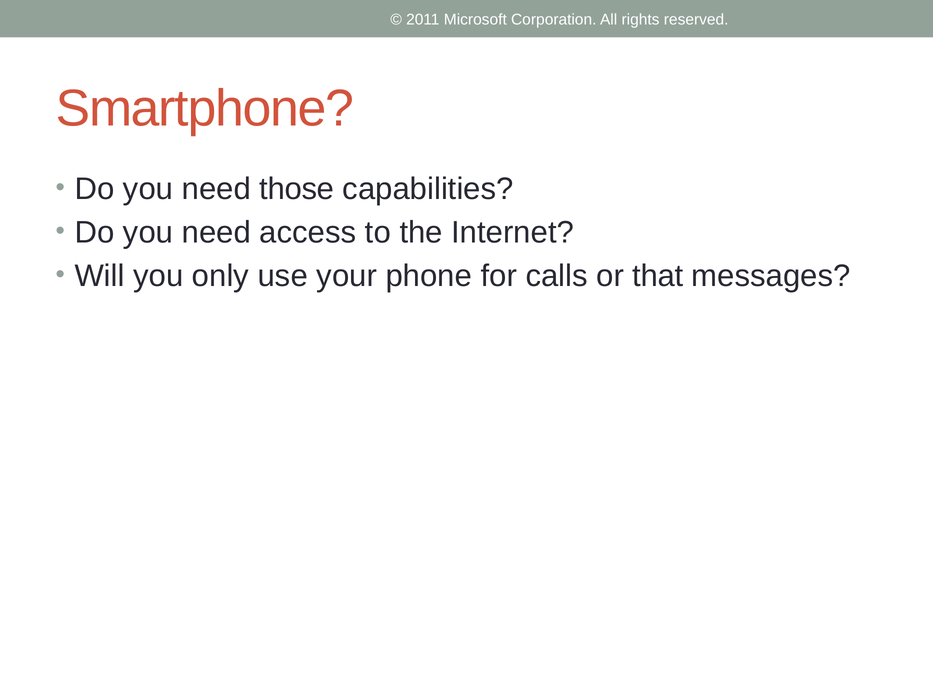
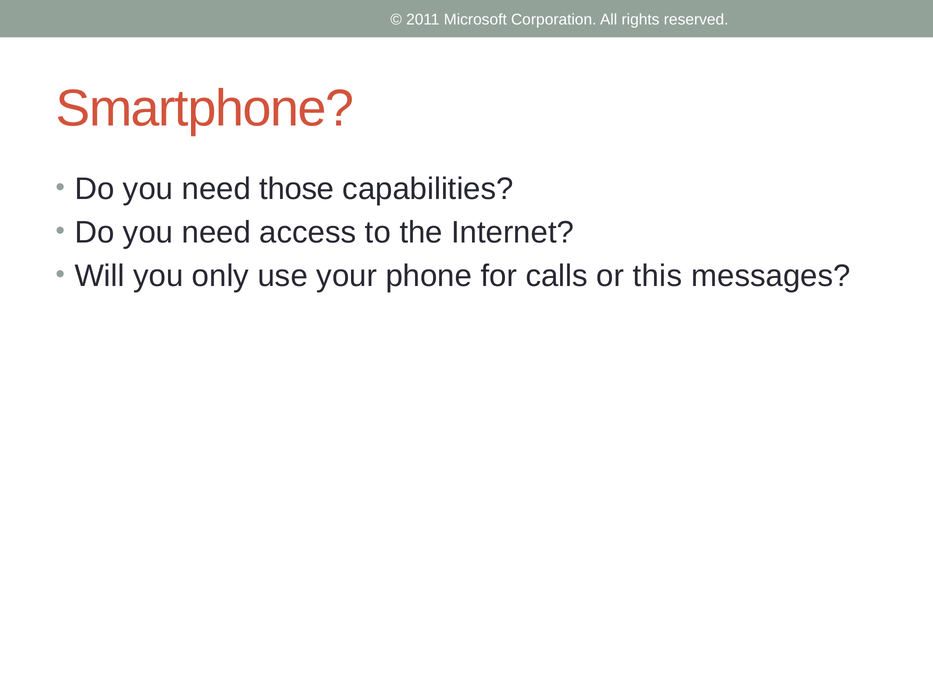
that: that -> this
